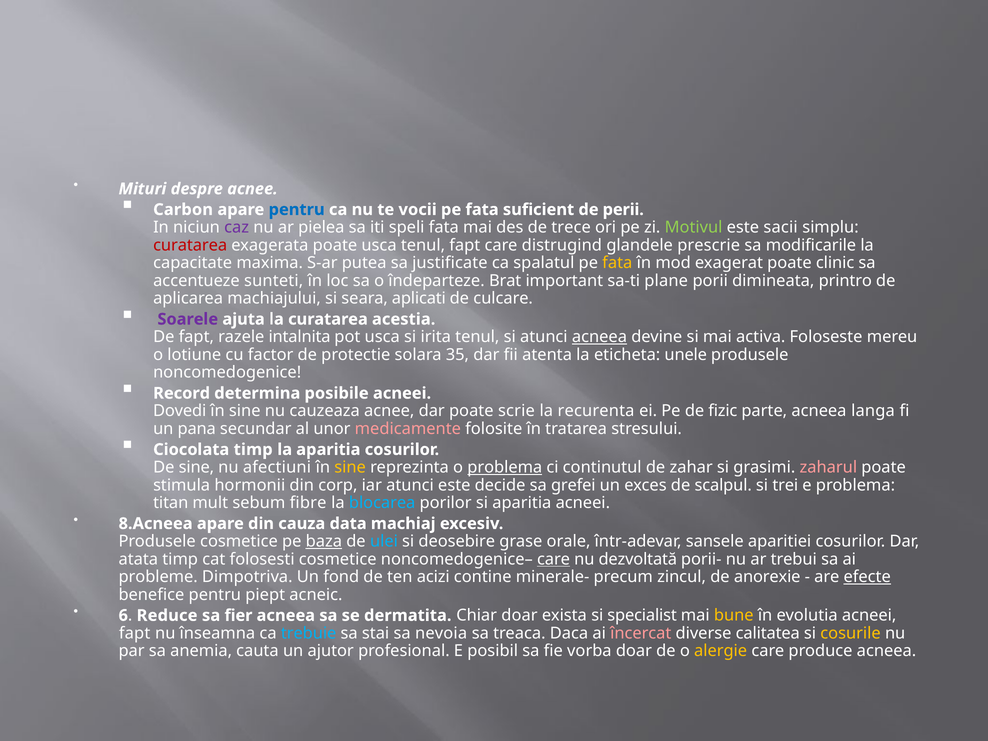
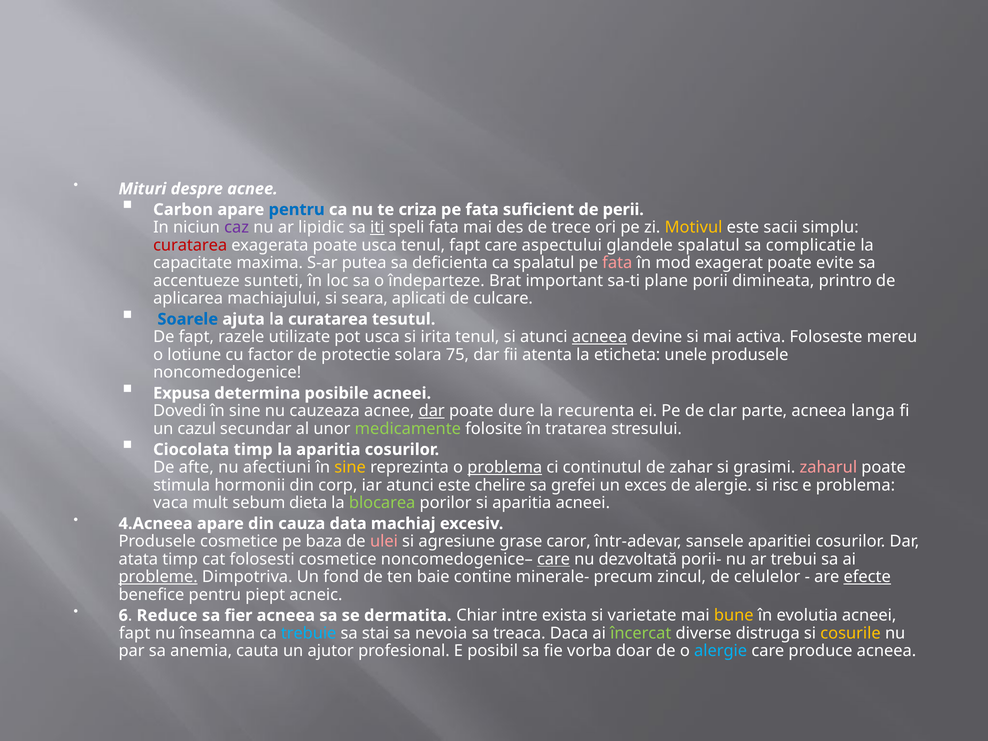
vocii: vocii -> criza
pielea: pielea -> lipidic
iti underline: none -> present
Motivul colour: light green -> yellow
distrugind: distrugind -> aspectului
glandele prescrie: prescrie -> spalatul
modificarile: modificarile -> complicatie
justificate: justificate -> deficienta
fata at (617, 263) colour: yellow -> pink
clinic: clinic -> evite
Soarele colour: purple -> blue
acestia: acestia -> tesutul
intalnita: intalnita -> utilizate
35: 35 -> 75
Record: Record -> Expusa
dar at (432, 411) underline: none -> present
scrie: scrie -> dure
fizic: fizic -> clar
pana: pana -> cazul
medicamente colour: pink -> light green
De sine: sine -> afte
decide: decide -> chelire
de scalpul: scalpul -> alergie
trei: trei -> risc
titan: titan -> vaca
fibre: fibre -> dieta
blocarea colour: light blue -> light green
8.Acneea: 8.Acneea -> 4.Acneea
baza underline: present -> none
ulei colour: light blue -> pink
deosebire: deosebire -> agresiune
orale: orale -> caror
probleme underline: none -> present
acizi: acizi -> baie
anorexie: anorexie -> celulelor
Chiar doar: doar -> intre
specialist: specialist -> varietate
încercat colour: pink -> light green
calitatea: calitatea -> distruga
alergie at (721, 651) colour: yellow -> light blue
